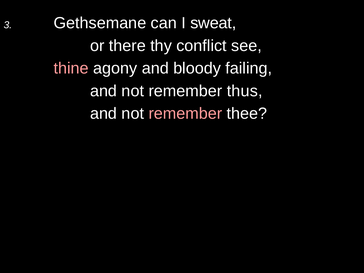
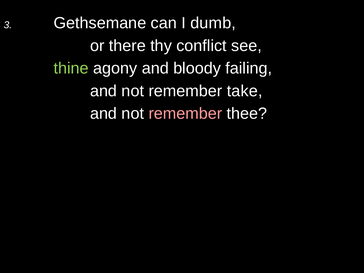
sweat: sweat -> dumb
thine colour: pink -> light green
thus: thus -> take
